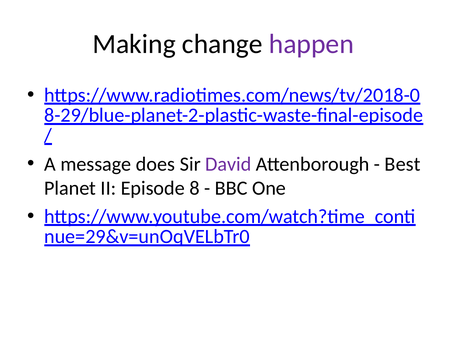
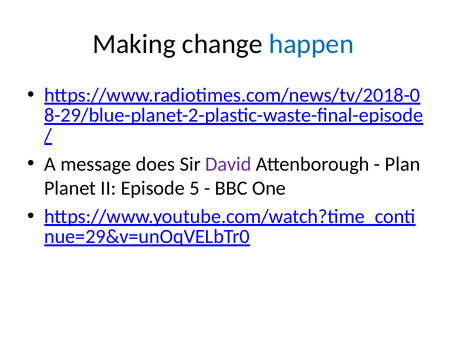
happen colour: purple -> blue
Best: Best -> Plan
8: 8 -> 5
